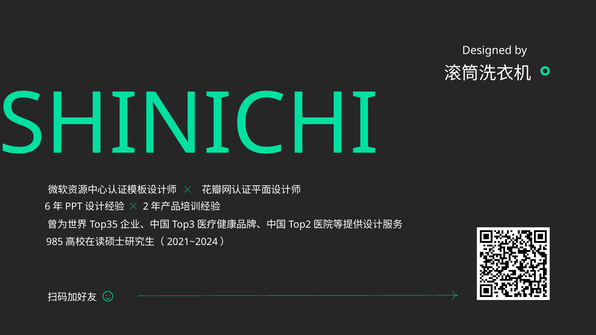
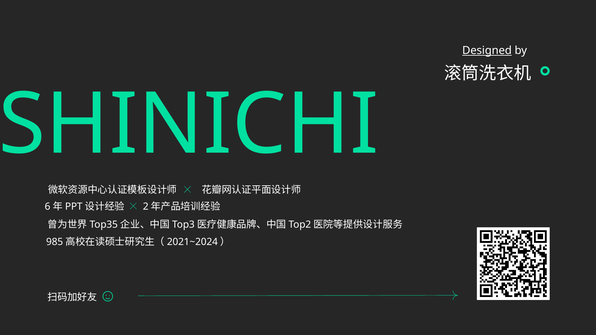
Designed underline: none -> present
